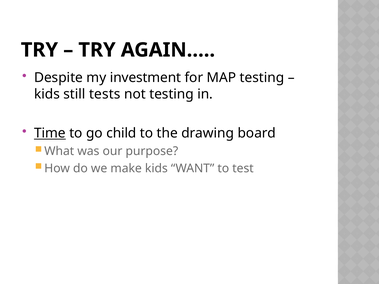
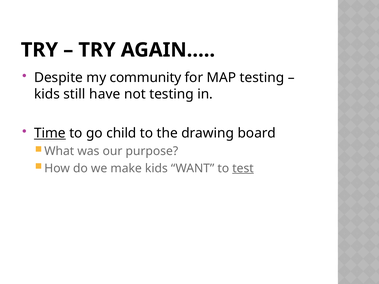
investment: investment -> community
tests: tests -> have
test underline: none -> present
